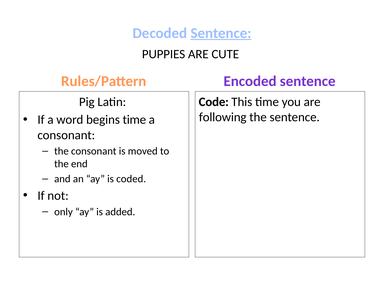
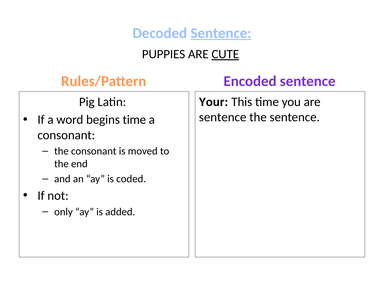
CUTE underline: none -> present
Code: Code -> Your
following at (223, 117): following -> sentence
